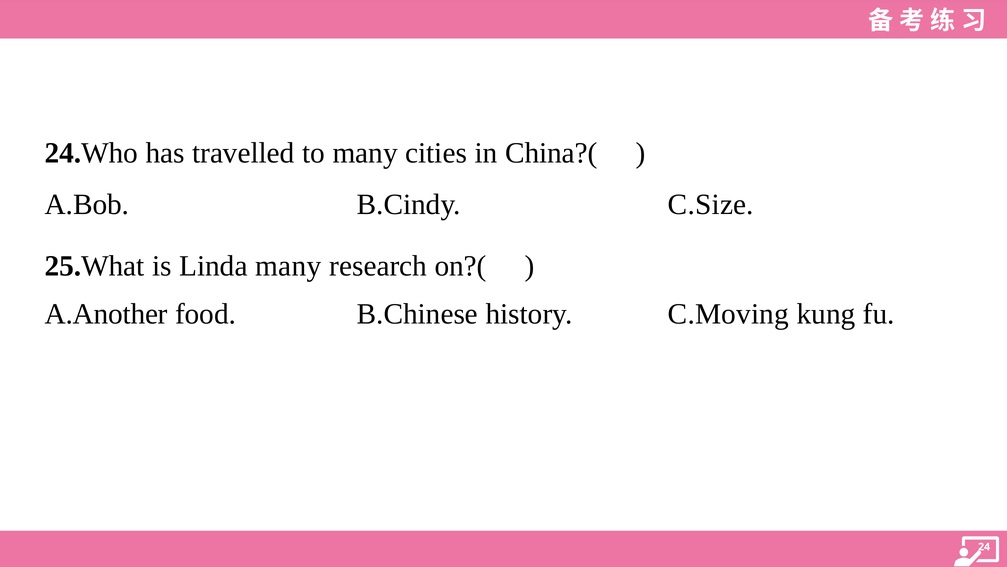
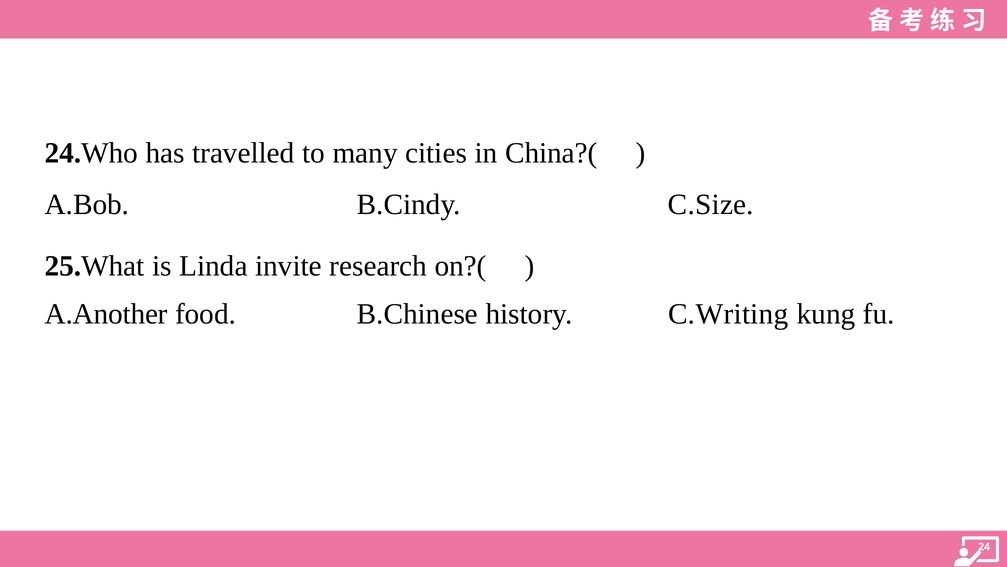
Linda many: many -> invite
C.Moving: C.Moving -> C.Writing
